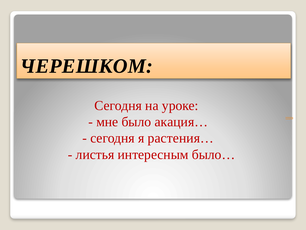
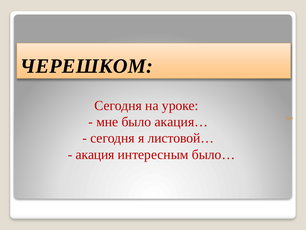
растения…: растения… -> листовой…
листья: листья -> акация
